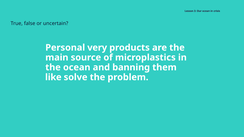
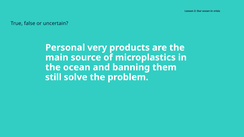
like: like -> still
